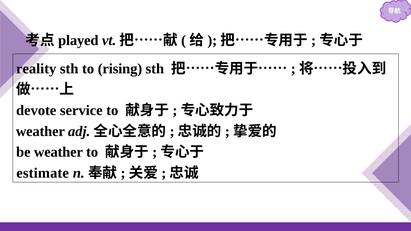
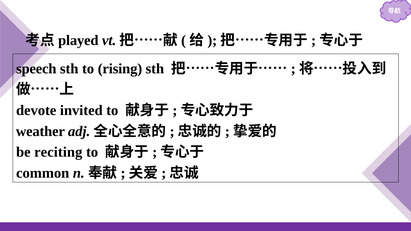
reality: reality -> speech
service: service -> invited
be weather: weather -> reciting
estimate: estimate -> common
